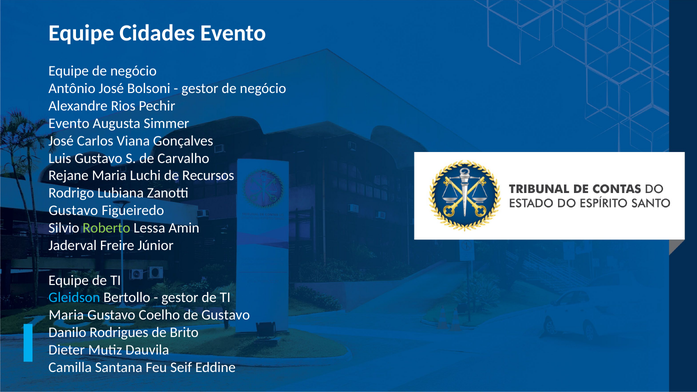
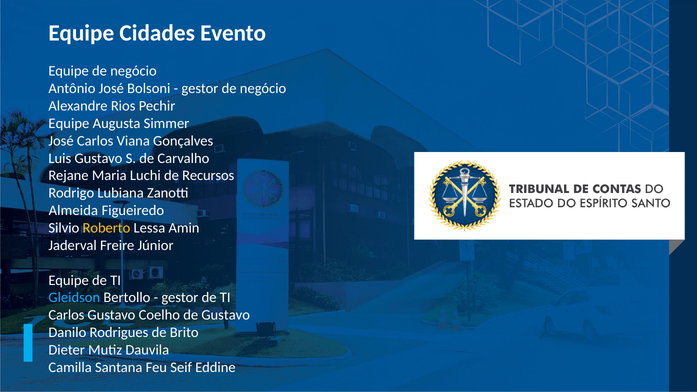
Evento at (69, 123): Evento -> Equipe
Gustavo at (73, 211): Gustavo -> Almeida
Roberto colour: light green -> yellow
Maria at (66, 315): Maria -> Carlos
